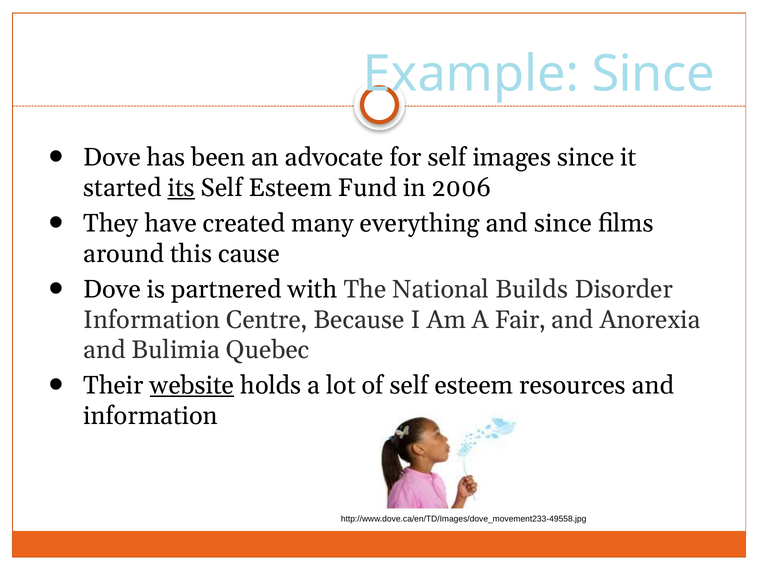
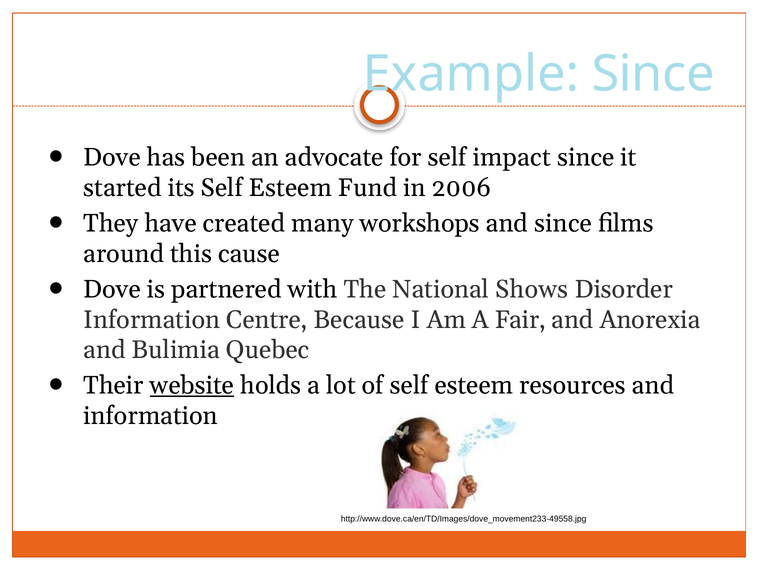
images: images -> impact
its underline: present -> none
everything: everything -> workshops
Builds: Builds -> Shows
